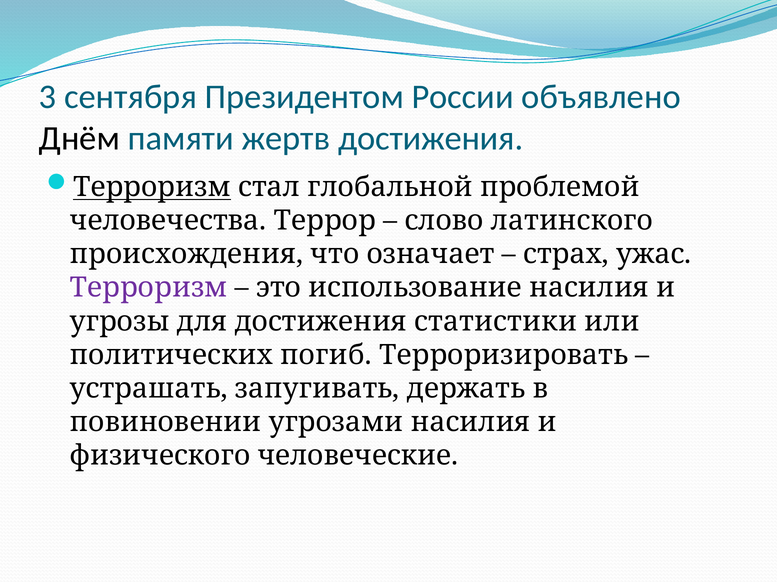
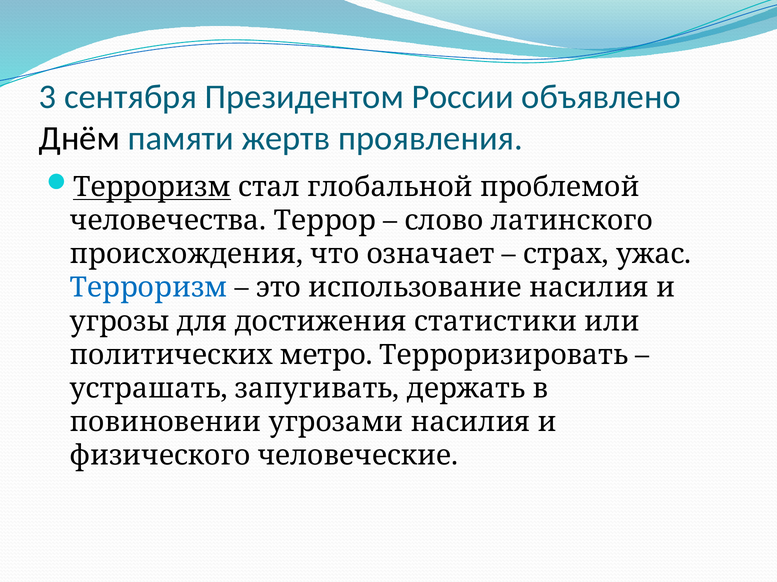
жертв достижения: достижения -> проявления
Терроризм at (149, 288) colour: purple -> blue
погиб: погиб -> метро
